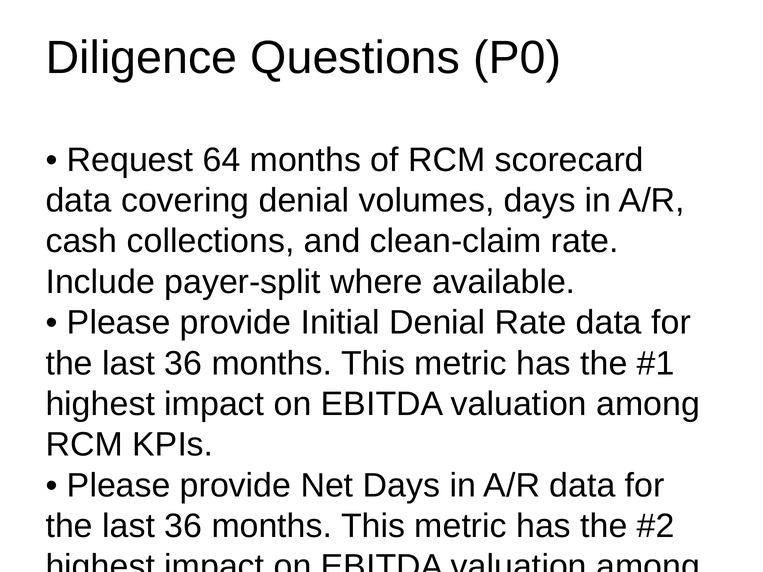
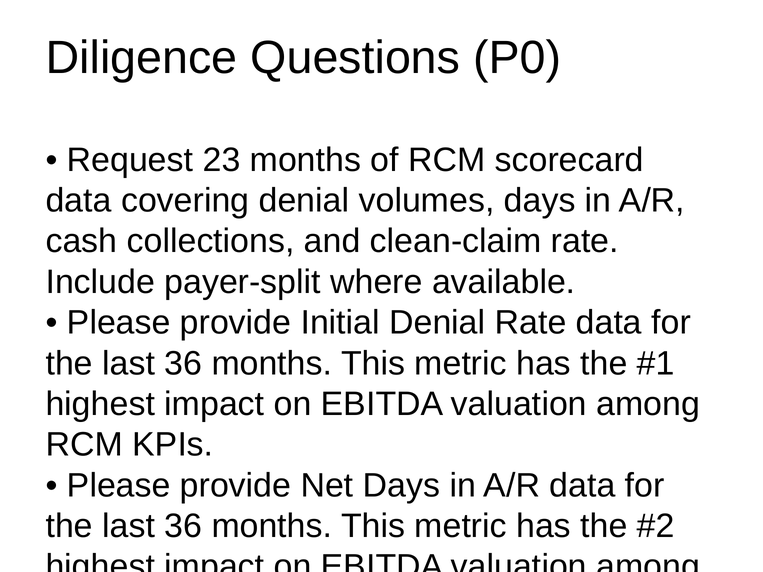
64: 64 -> 23
